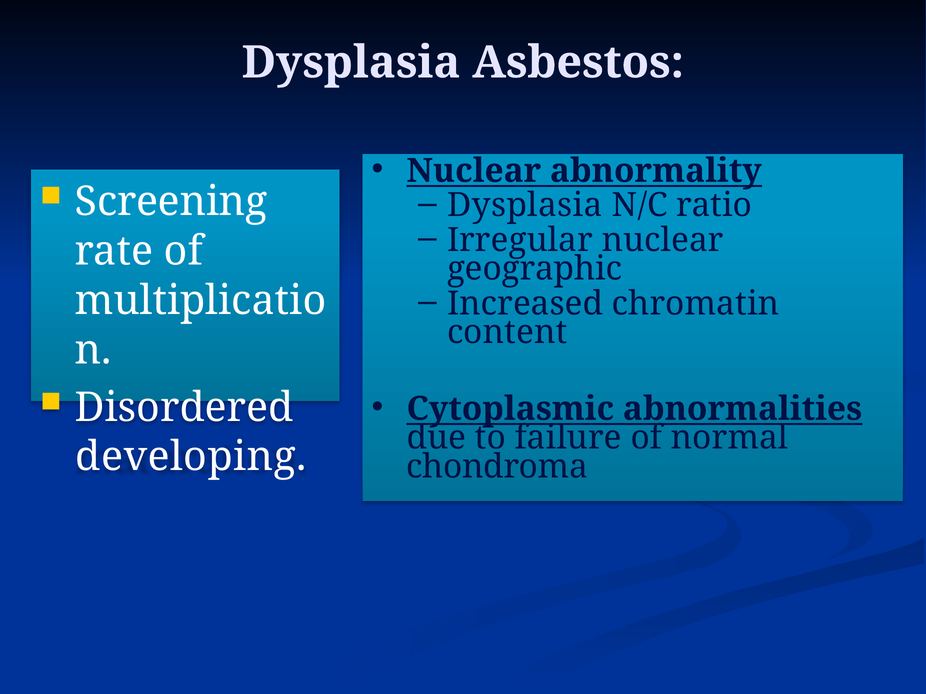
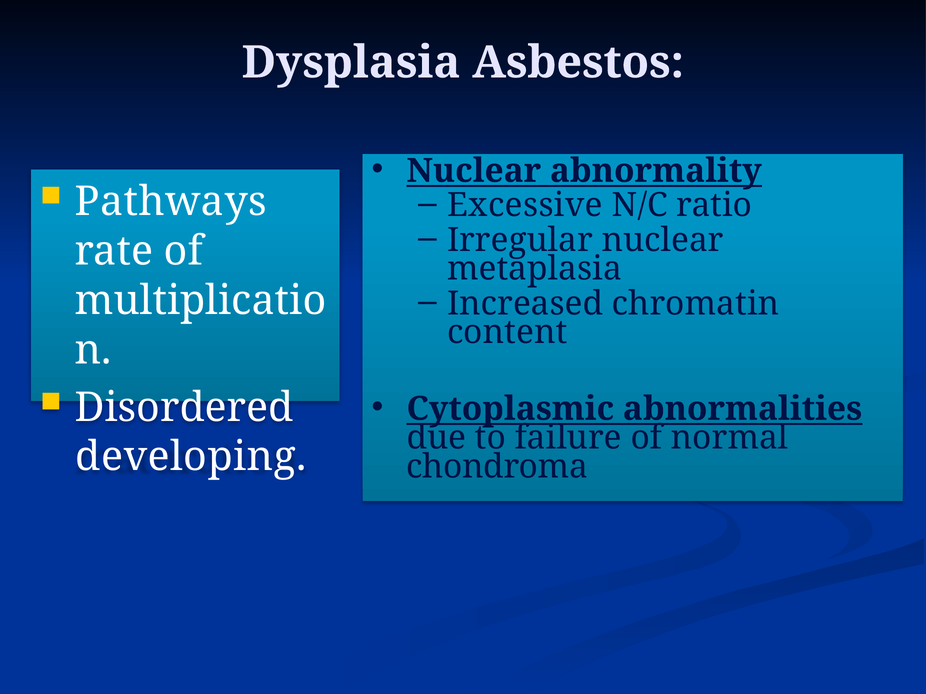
Screening: Screening -> Pathways
Dysplasia at (525, 206): Dysplasia -> Excessive
geographic: geographic -> metaplasia
